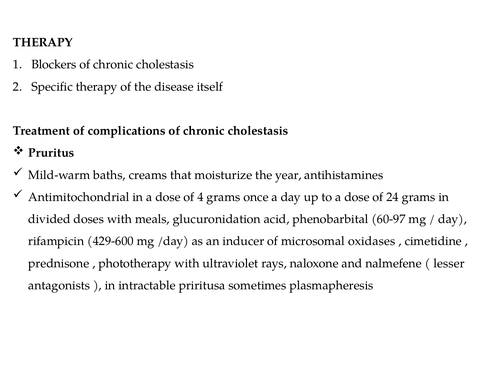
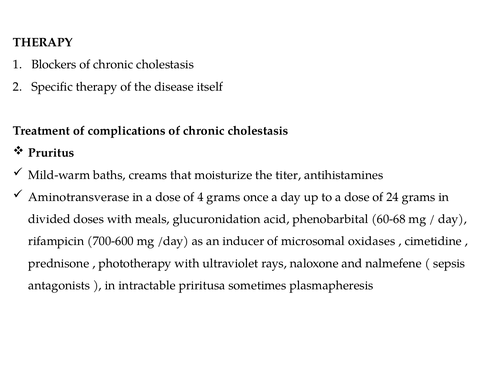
year: year -> titer
Antimitochondrial: Antimitochondrial -> Aminotransverase
60-97: 60-97 -> 60-68
429-600: 429-600 -> 700-600
lesser: lesser -> sepsis
